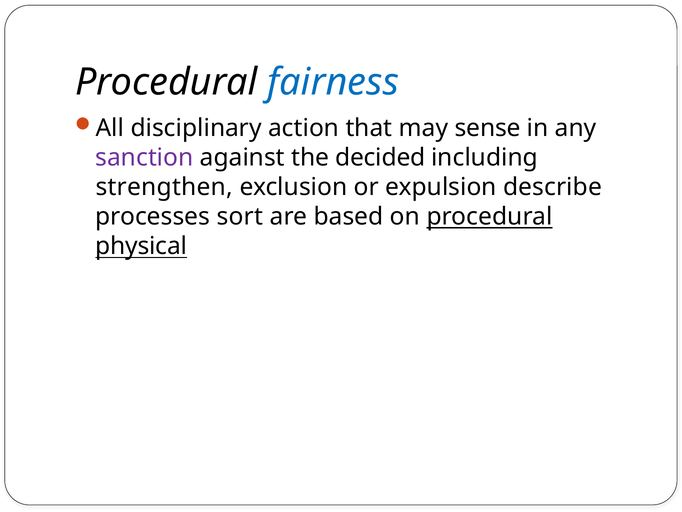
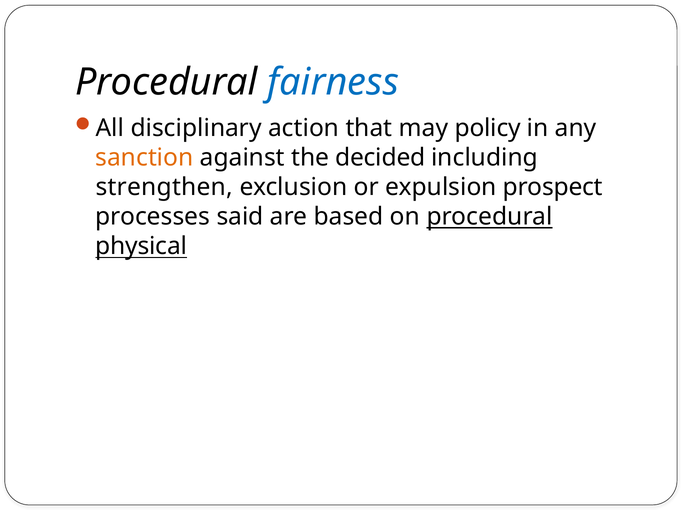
sense: sense -> policy
sanction colour: purple -> orange
describe: describe -> prospect
sort: sort -> said
